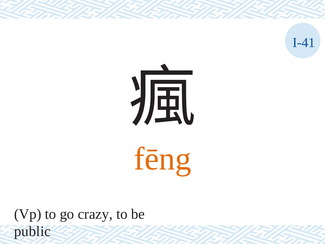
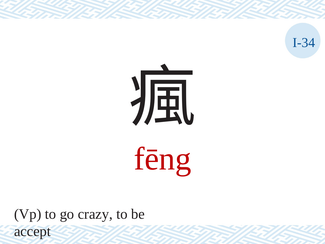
I-41: I-41 -> I-34
fēng colour: orange -> red
public: public -> accept
